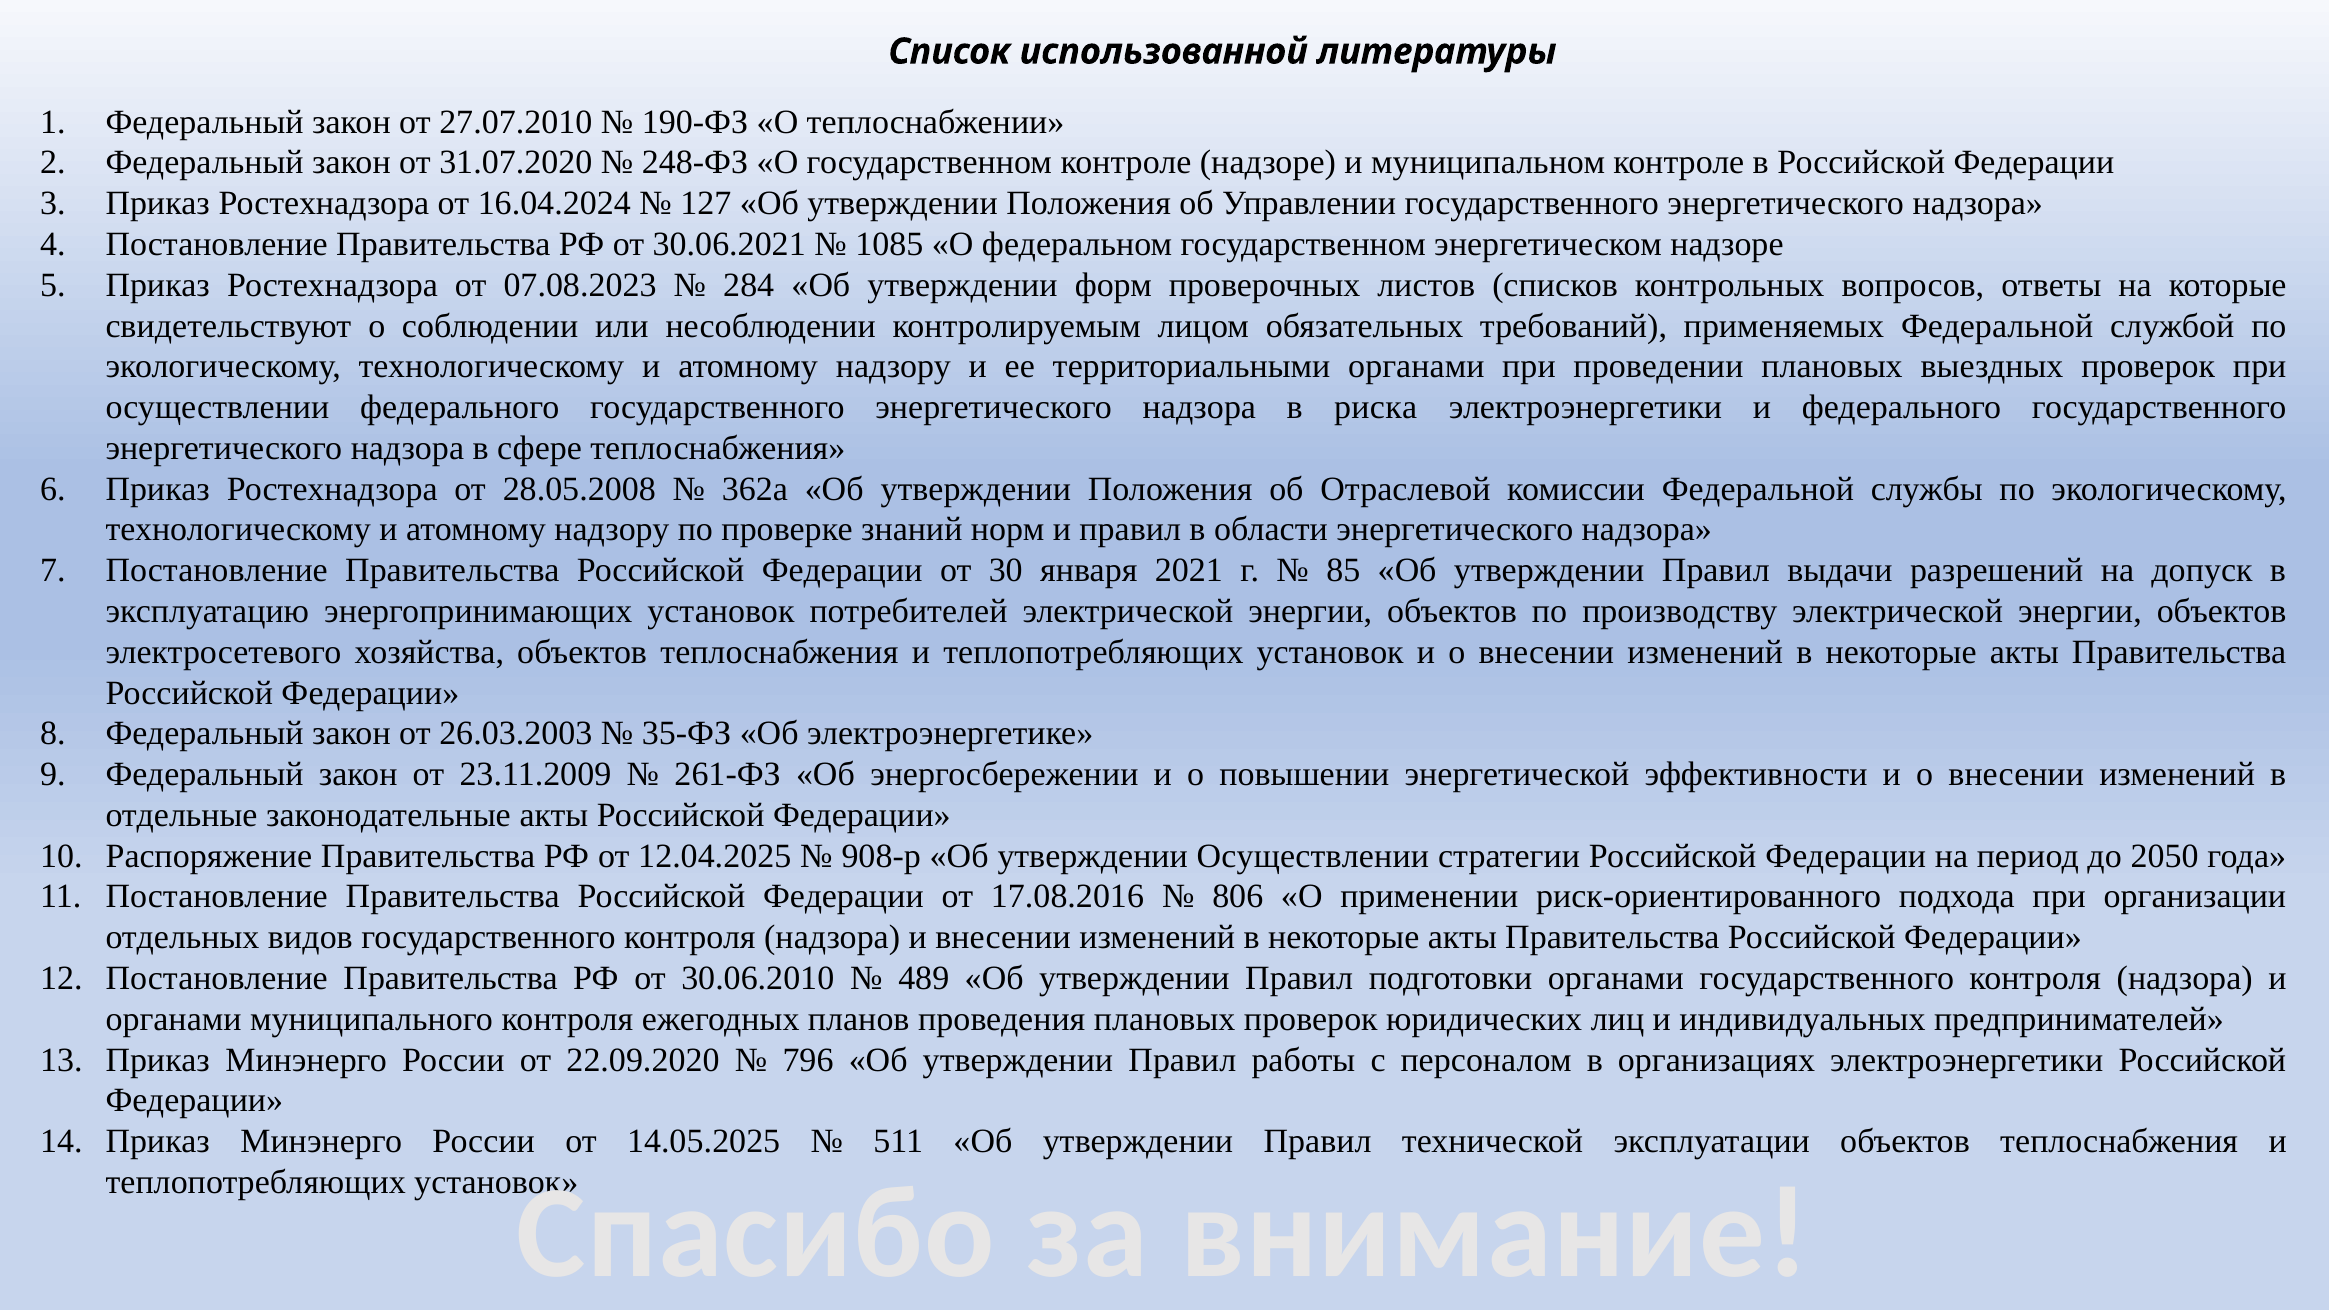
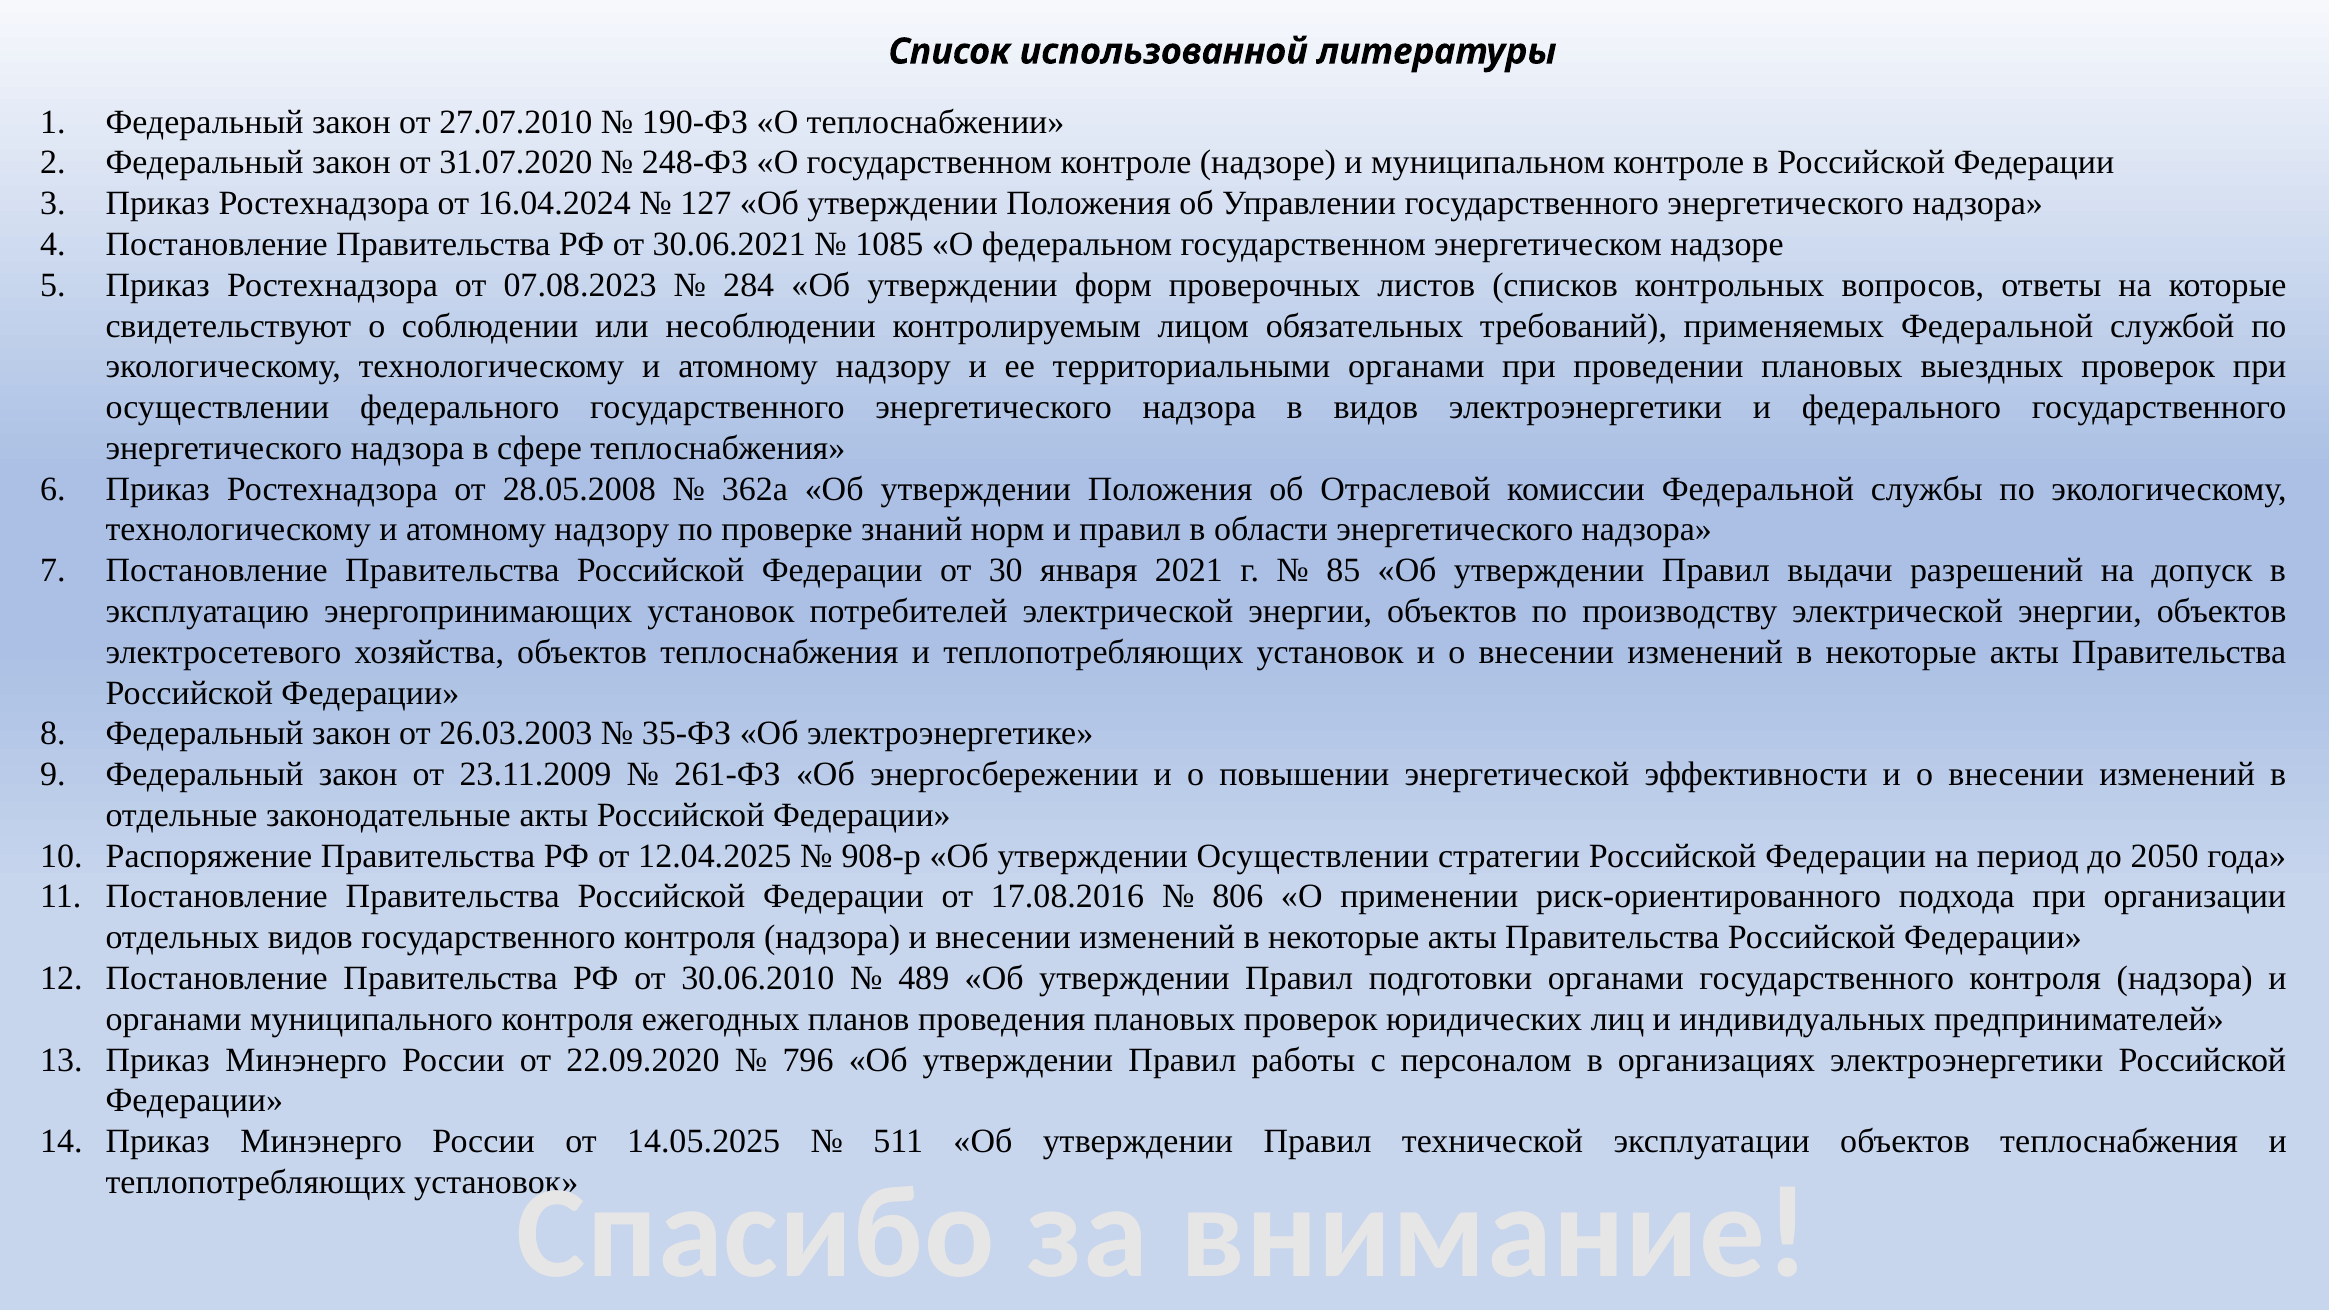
в риска: риска -> видов
